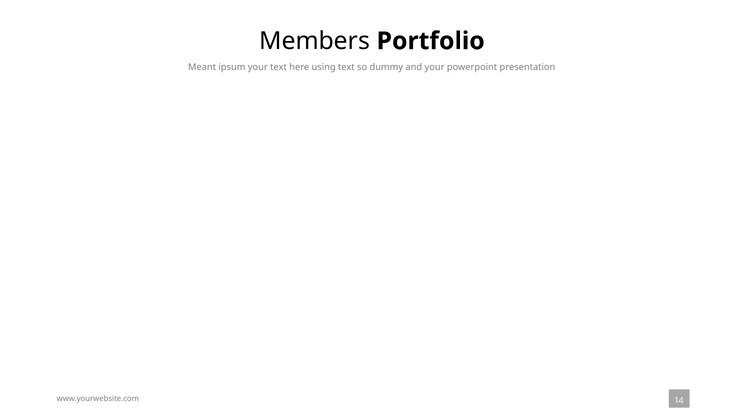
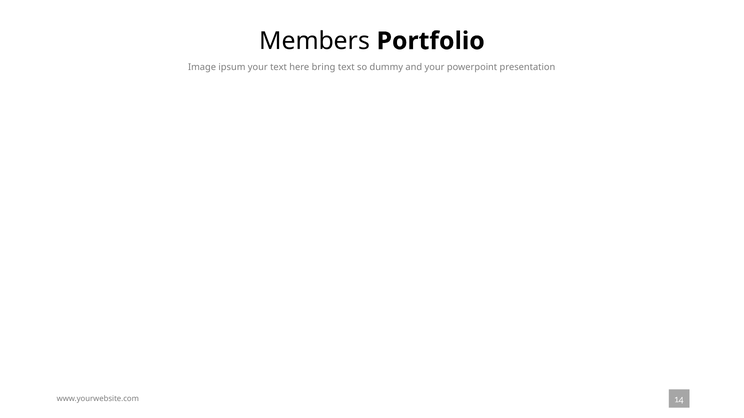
Meant: Meant -> Image
using: using -> bring
